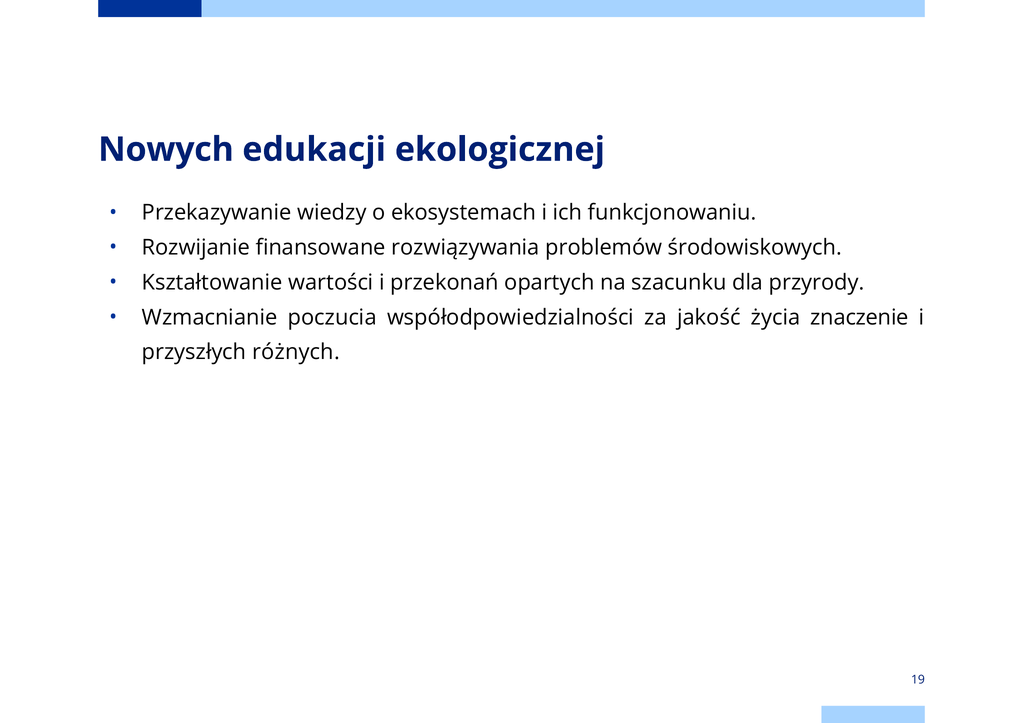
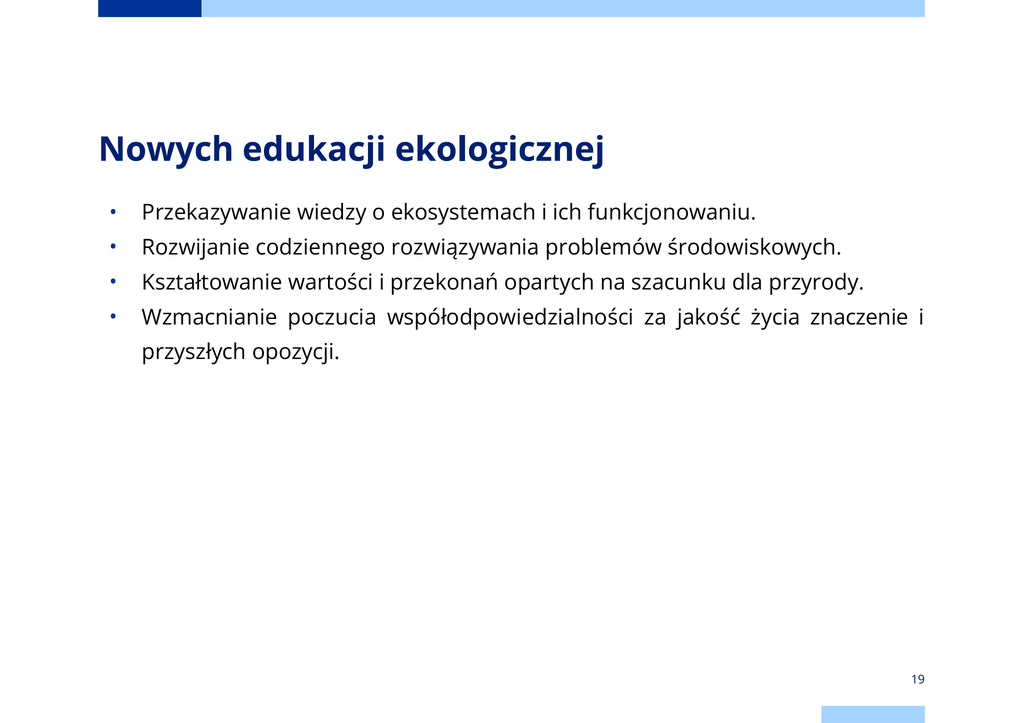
finansowane: finansowane -> codziennego
różnych: różnych -> opozycji
